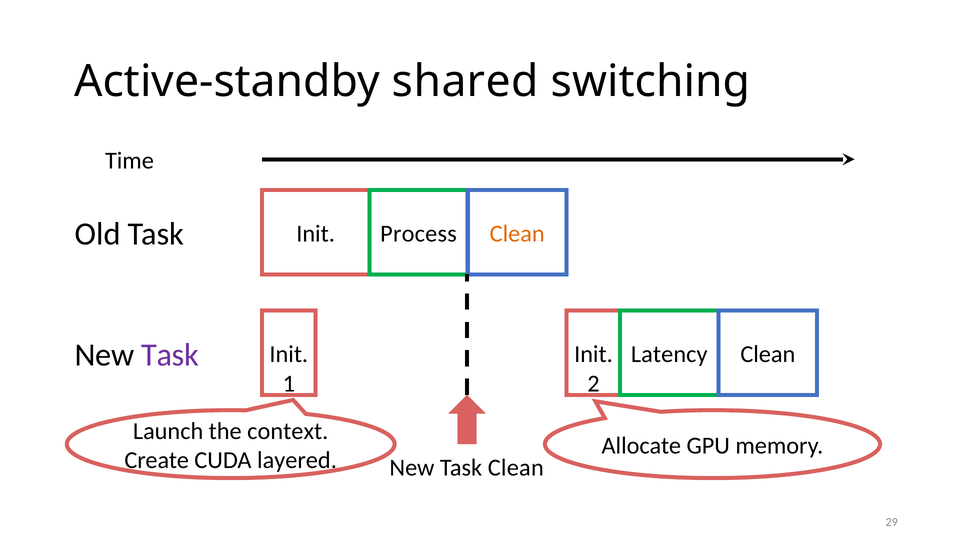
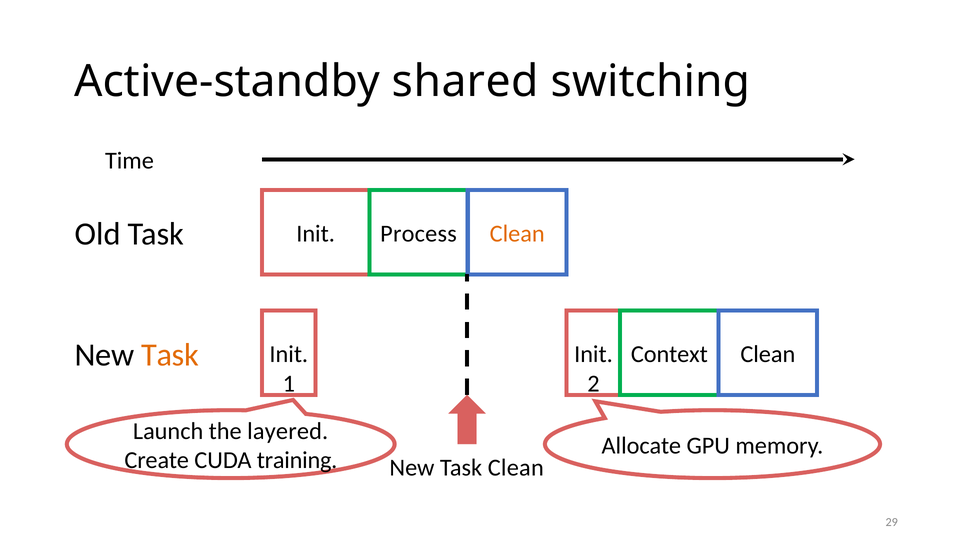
Task at (170, 355) colour: purple -> orange
Latency: Latency -> Context
context: context -> layered
layered: layered -> training
